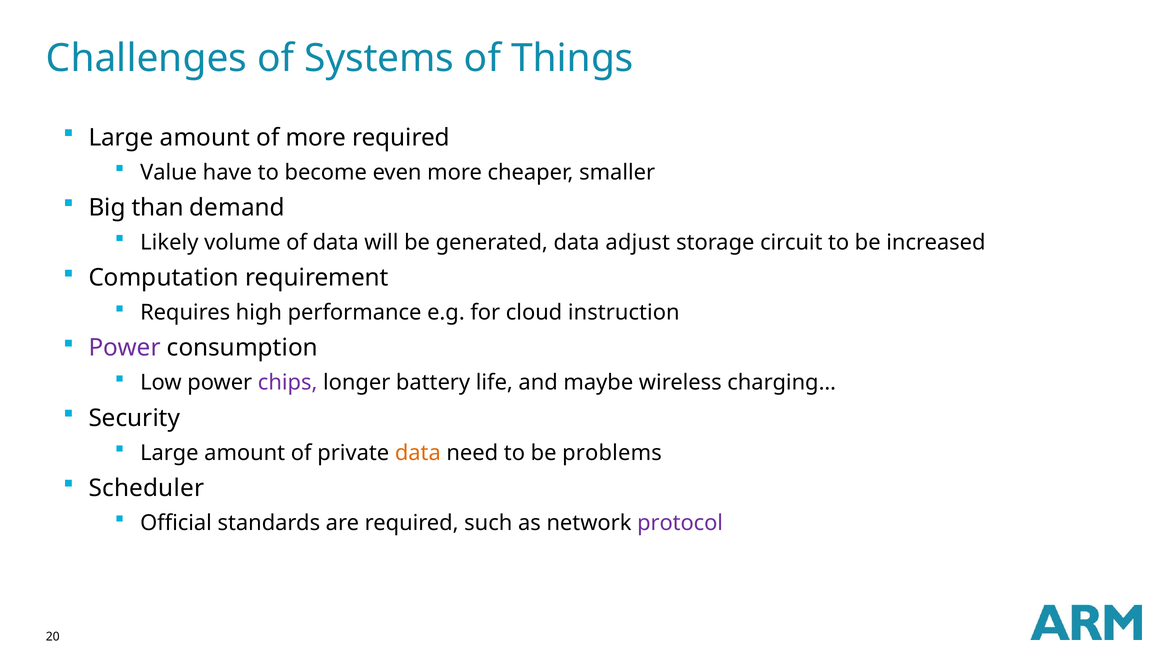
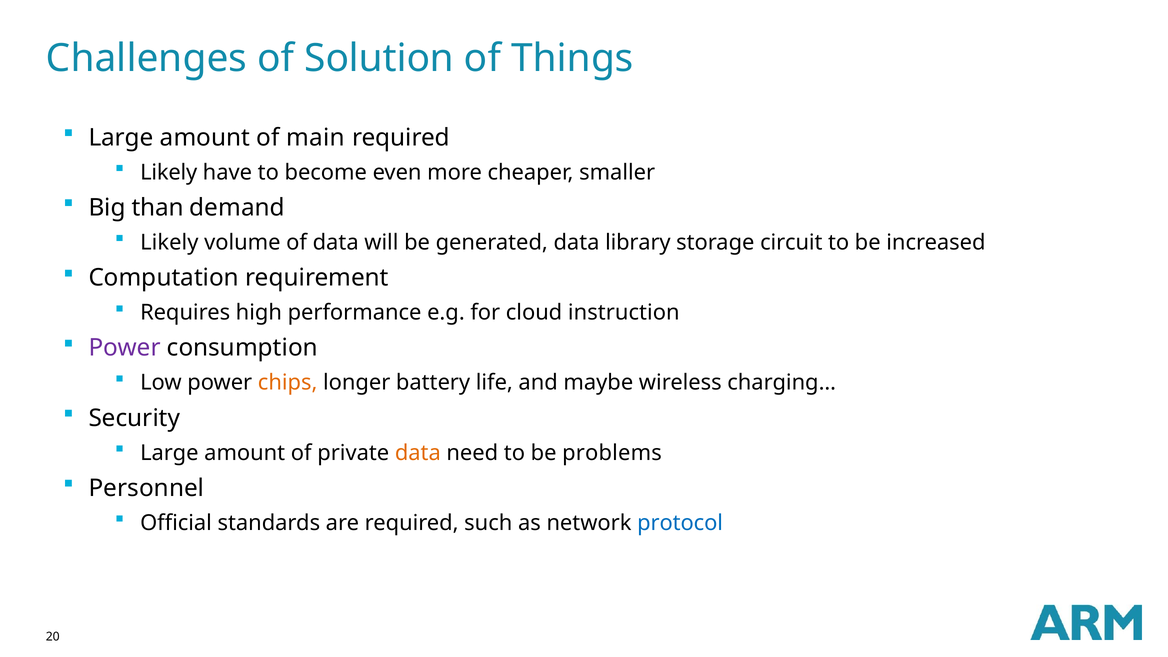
Systems: Systems -> Solution
of more: more -> main
Value at (169, 172): Value -> Likely
adjust: adjust -> library
chips colour: purple -> orange
Scheduler: Scheduler -> Personnel
protocol colour: purple -> blue
